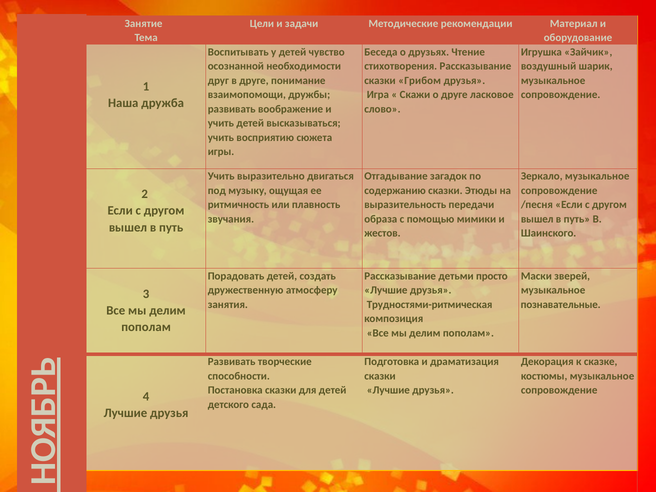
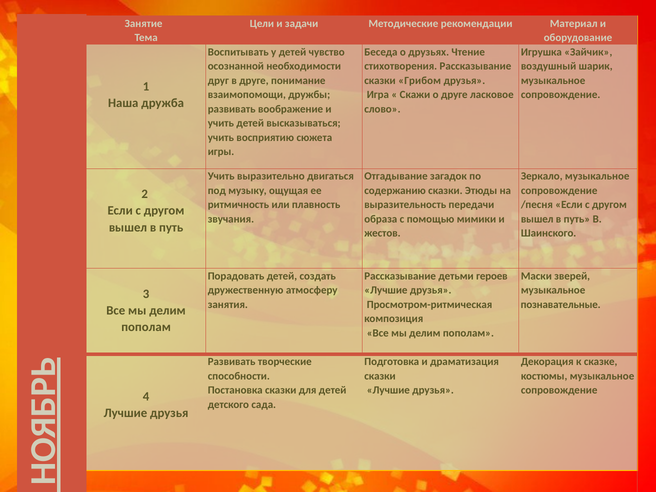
просто: просто -> героев
Трудностями-ритмическая: Трудностями-ритмическая -> Просмотром-ритмическая
